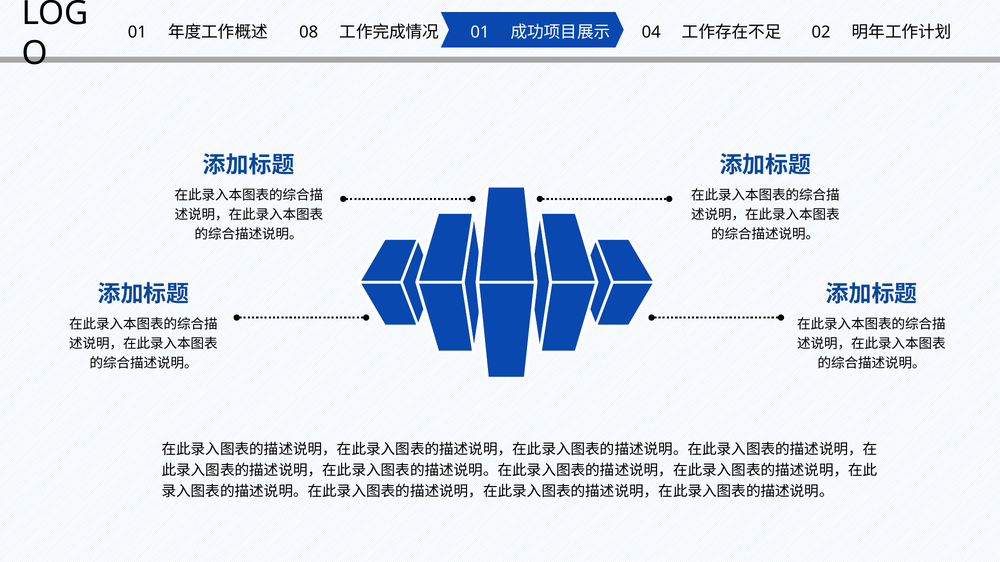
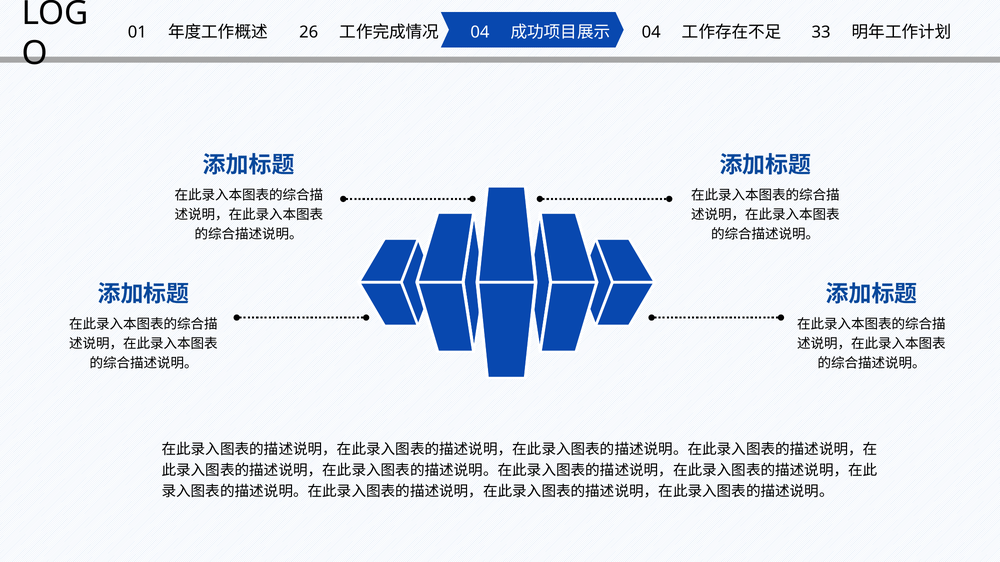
08: 08 -> 26
01 at (480, 33): 01 -> 04
02: 02 -> 33
